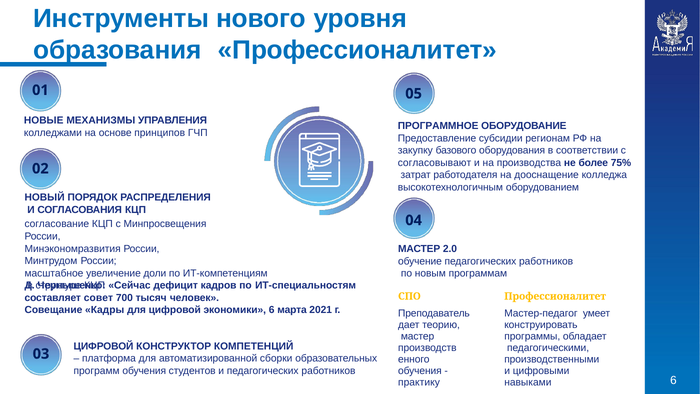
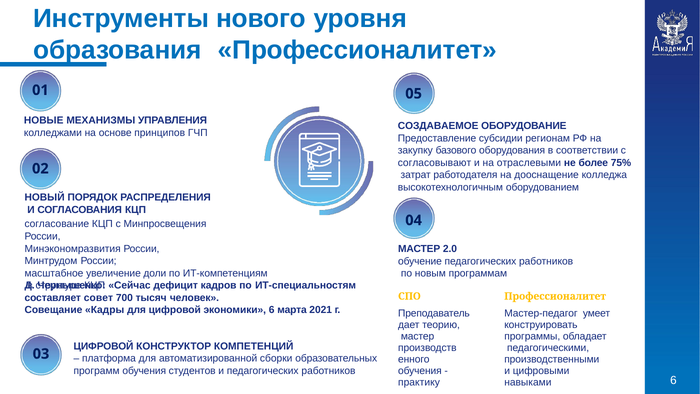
ПРОГРАММНОЕ: ПРОГРАММНОЕ -> СОЗДАВАЕМОЕ
производства: производства -> отраслевыми
